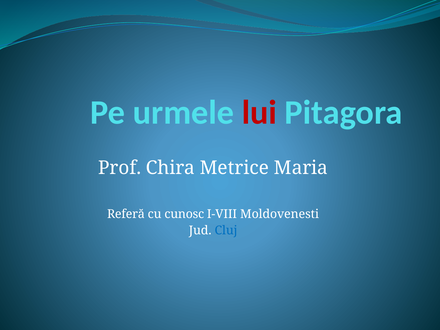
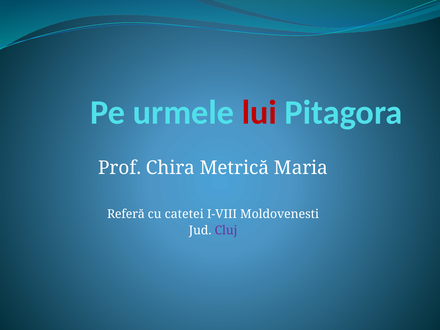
Metrice: Metrice -> Metrică
cunosc: cunosc -> catetei
Cluj colour: blue -> purple
